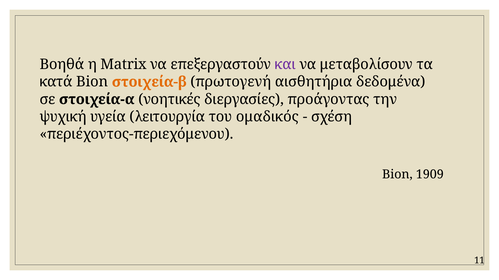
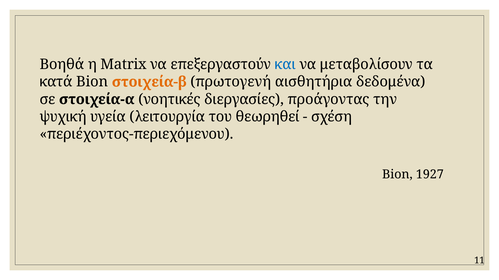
και colour: purple -> blue
ομαδικός: ομαδικός -> θεωρηθεί
1909: 1909 -> 1927
